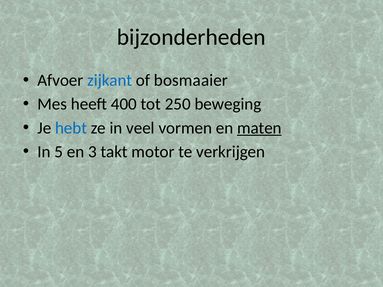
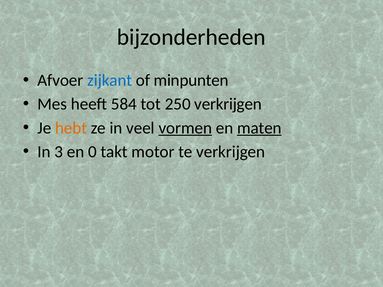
bosmaaier: bosmaaier -> minpunten
400: 400 -> 584
250 beweging: beweging -> verkrijgen
hebt colour: blue -> orange
vormen underline: none -> present
5: 5 -> 3
3: 3 -> 0
